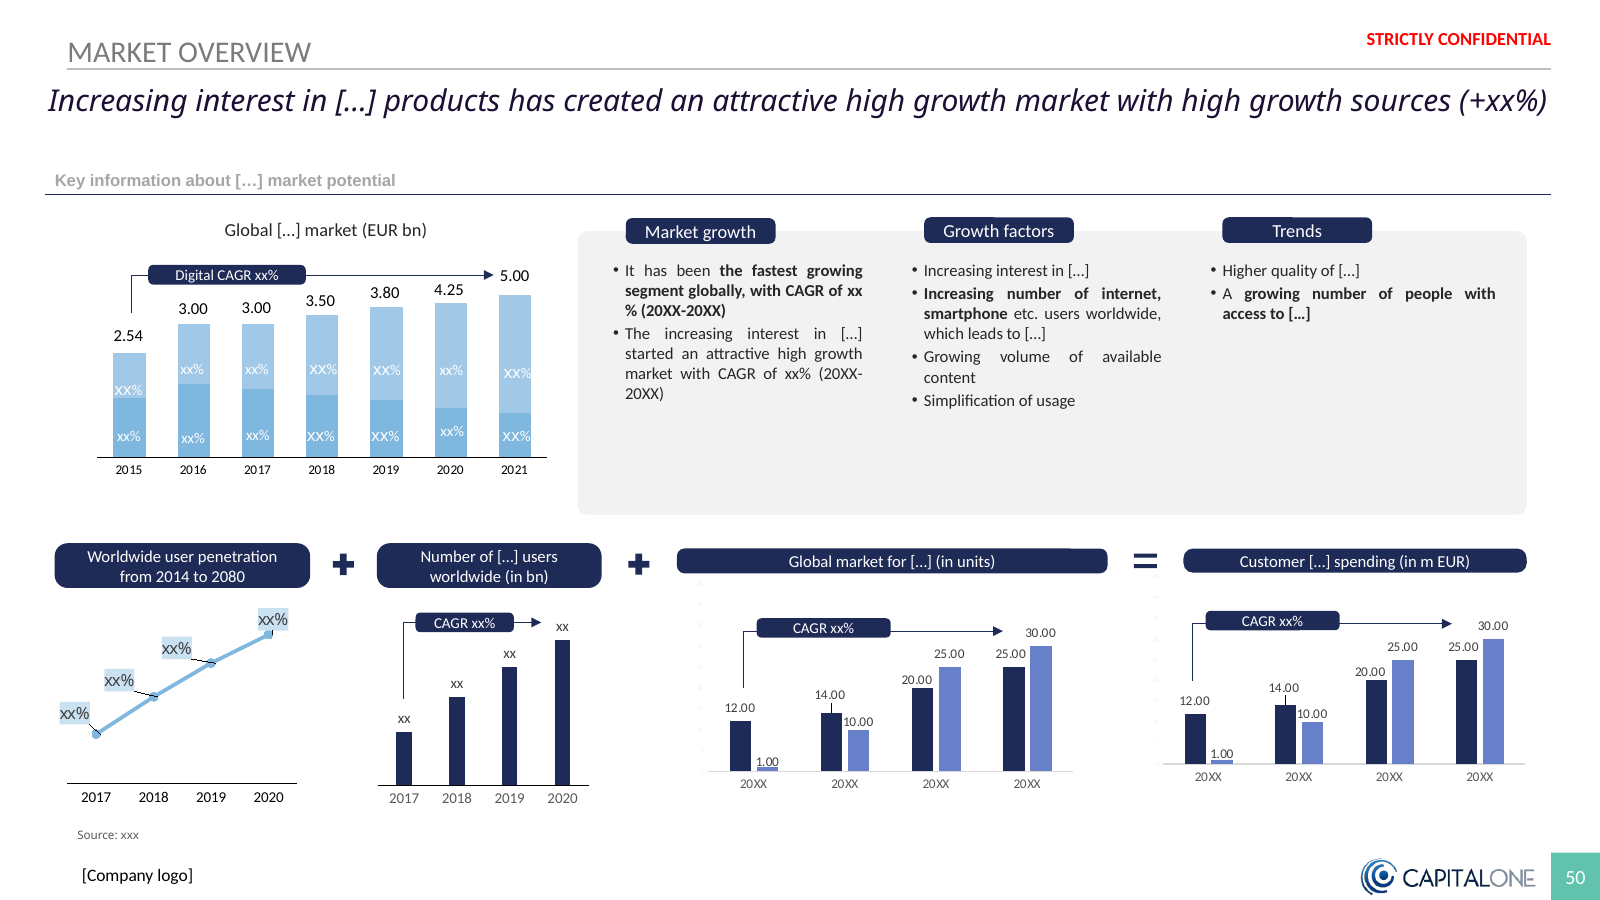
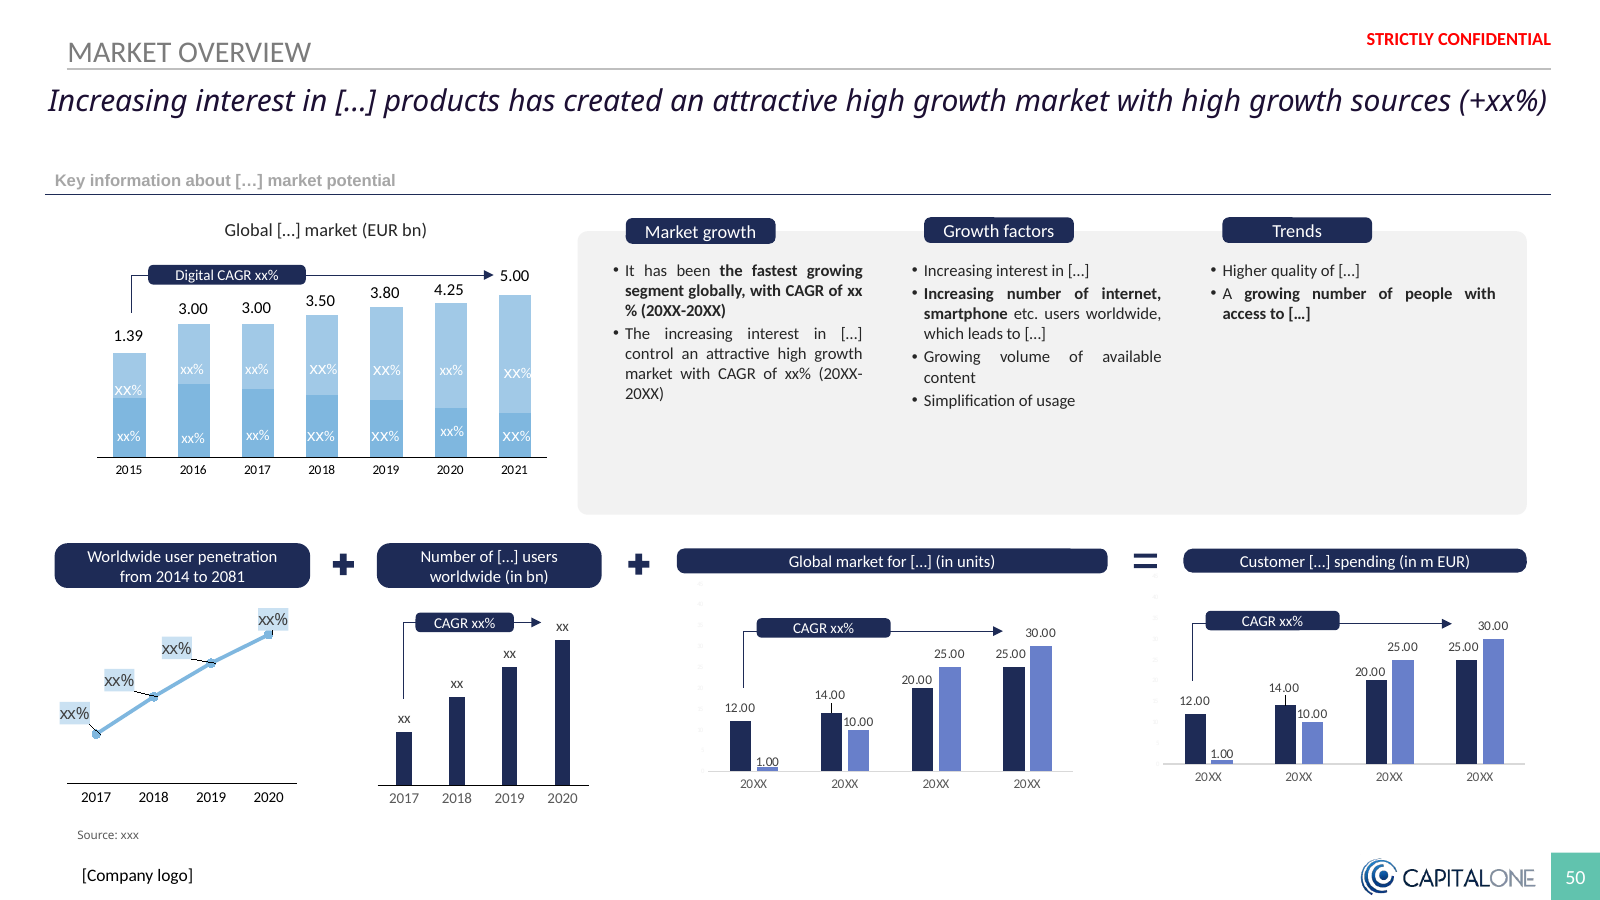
2.54: 2.54 -> 1.39
started: started -> control
2080: 2080 -> 2081
